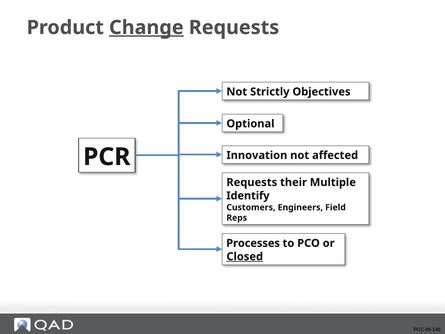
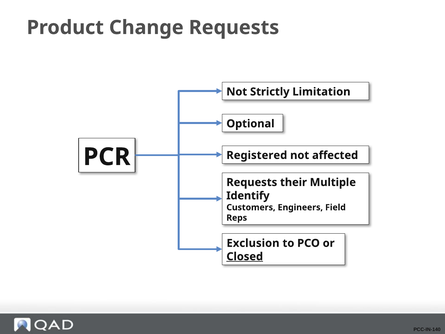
Change underline: present -> none
Objectives: Objectives -> Limitation
Innovation: Innovation -> Registered
Processes: Processes -> Exclusion
